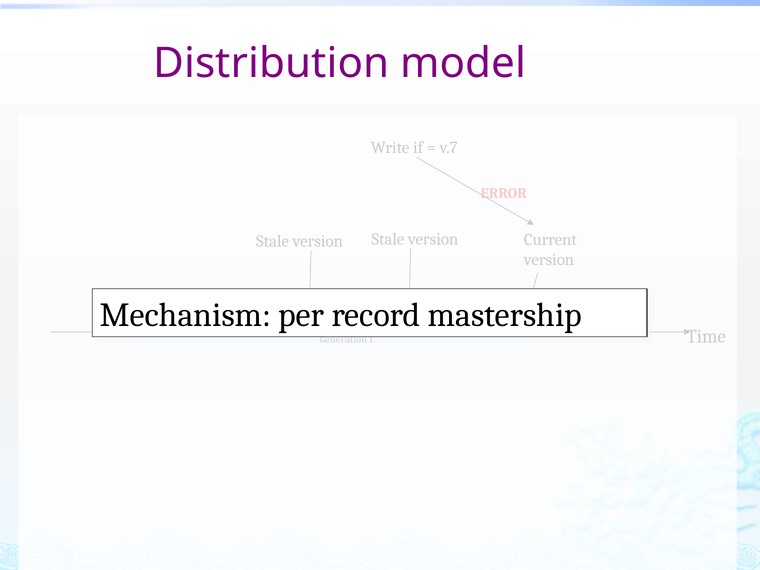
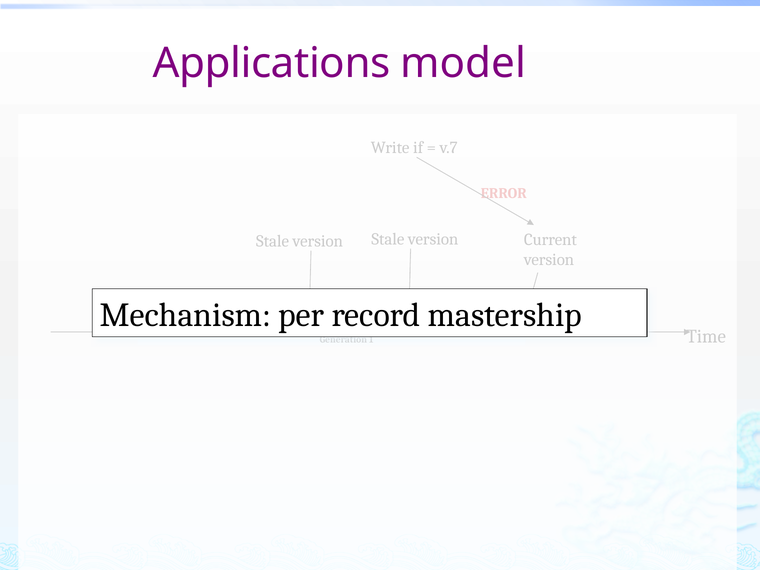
Distribution: Distribution -> Applications
